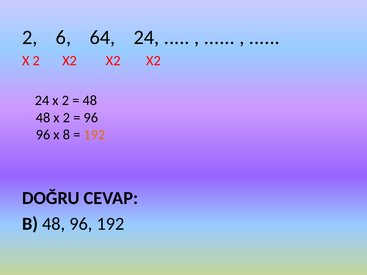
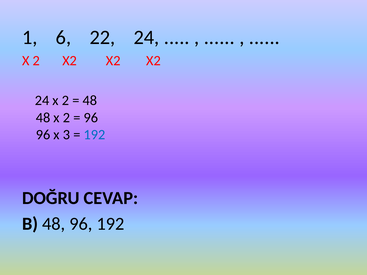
2 at (30, 38): 2 -> 1
64: 64 -> 22
8: 8 -> 3
192 at (94, 135) colour: orange -> blue
